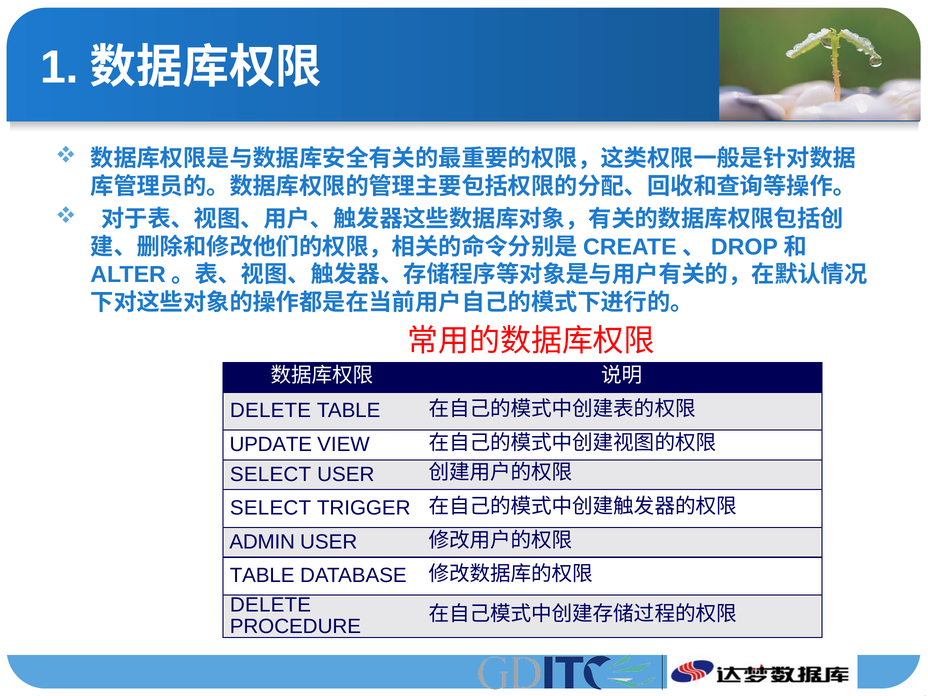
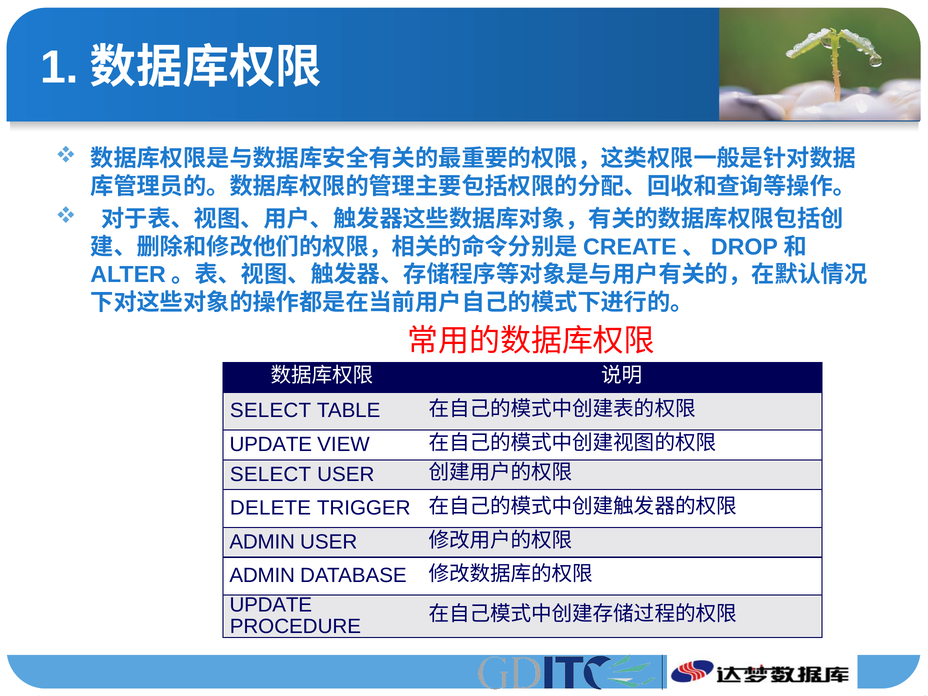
DELETE at (271, 411): DELETE -> SELECT
SELECT at (271, 508): SELECT -> DELETE
TABLE at (262, 576): TABLE -> ADMIN
DELETE at (271, 605): DELETE -> UPDATE
